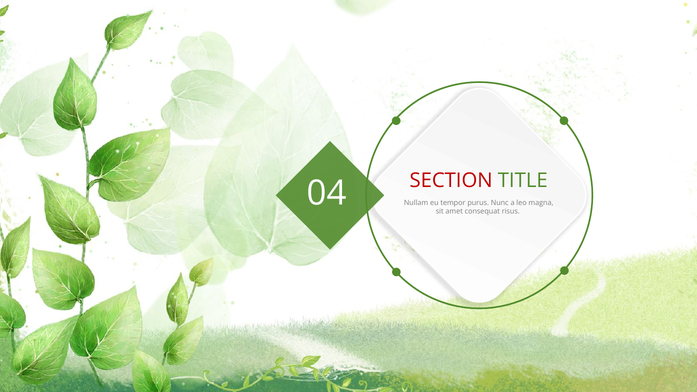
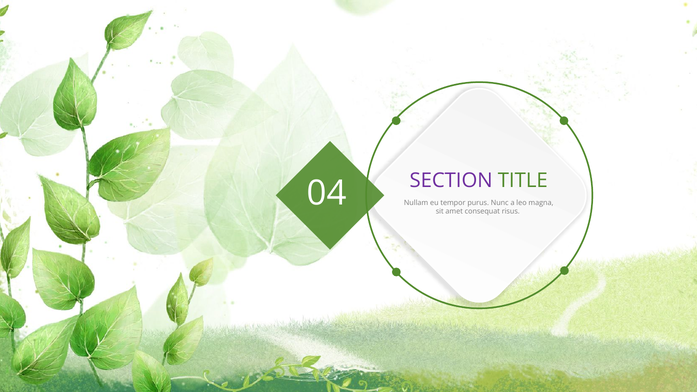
SECTION colour: red -> purple
